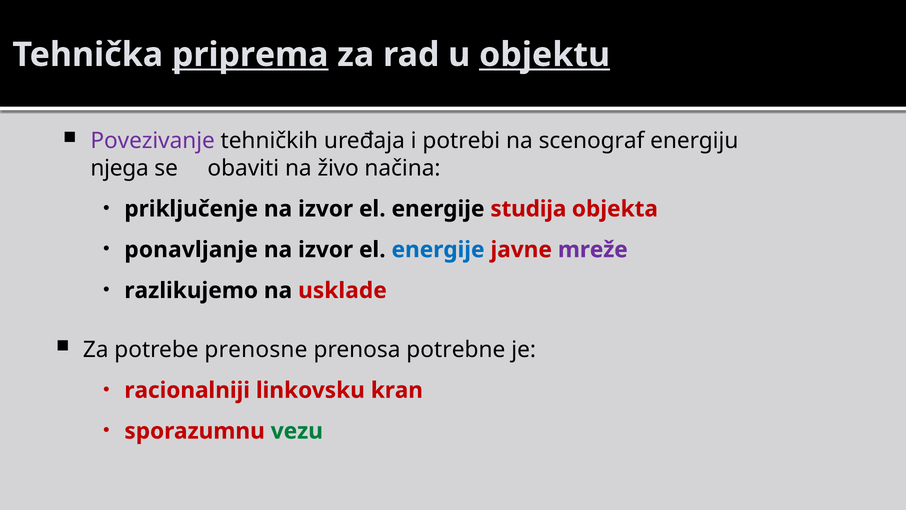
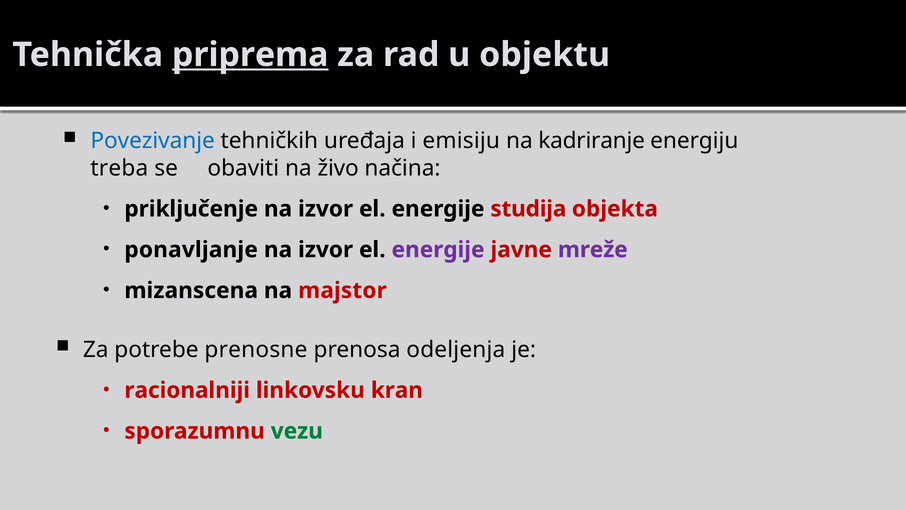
objektu underline: present -> none
Povezivanje colour: purple -> blue
potrebi: potrebi -> emisiju
scenograf: scenograf -> kadriranje
njega: njega -> treba
energije at (438, 250) colour: blue -> purple
razlikujemo: razlikujemo -> mizanscena
usklade: usklade -> majstor
potrebne: potrebne -> odeljenja
